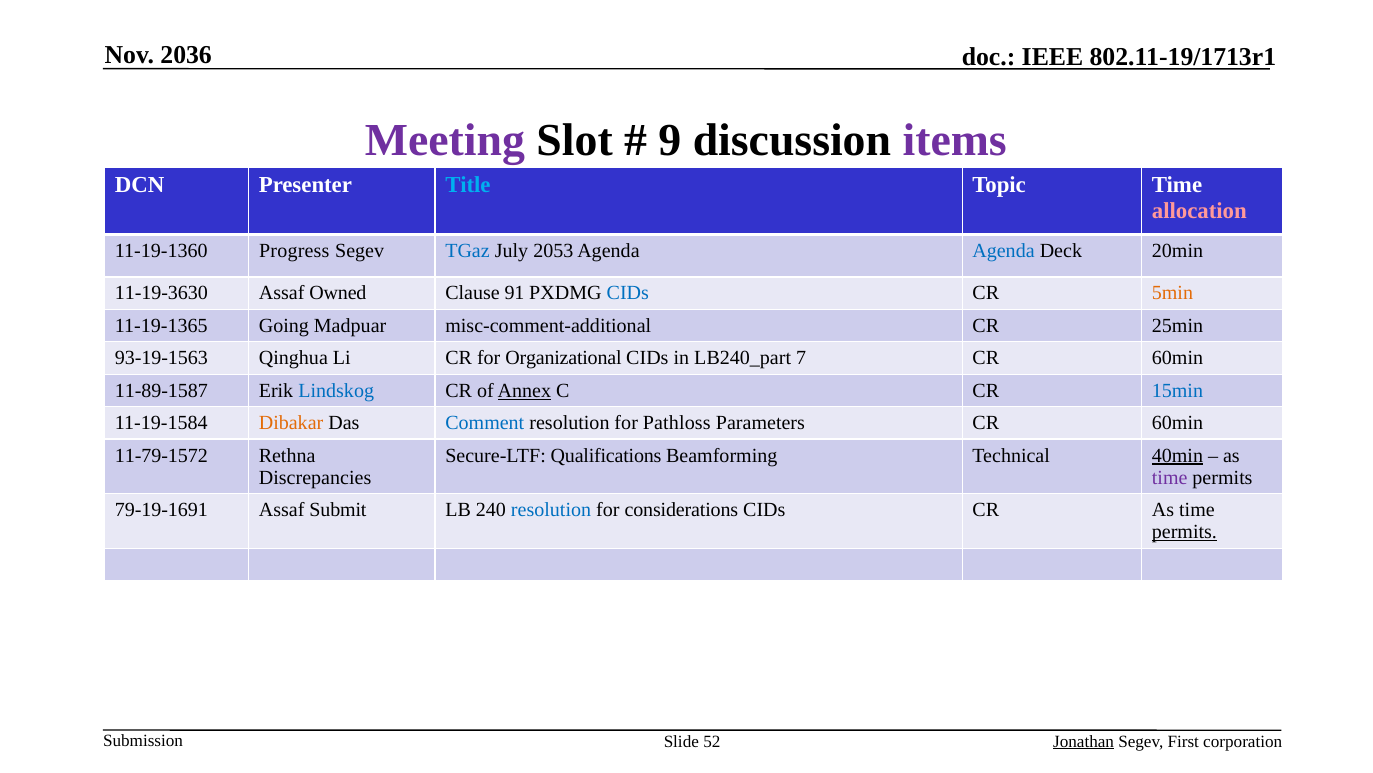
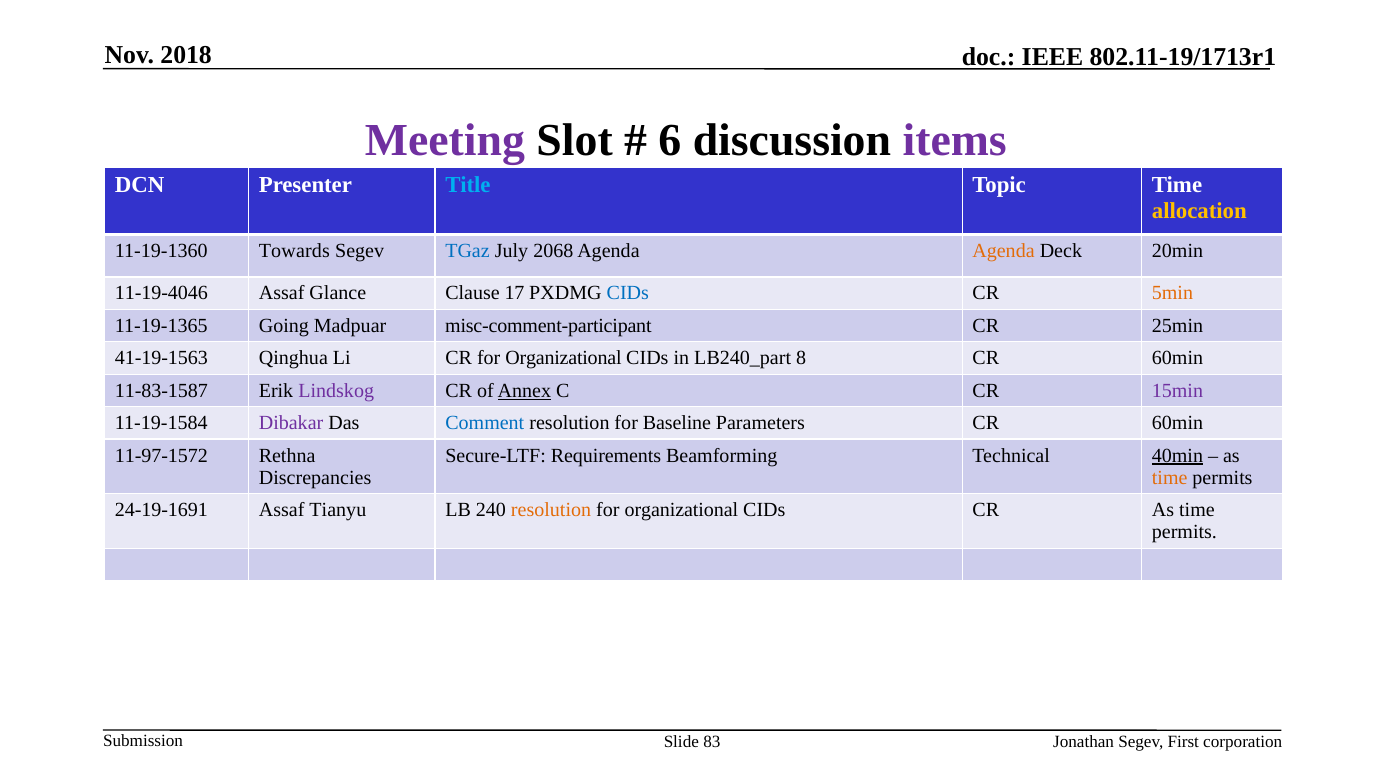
2036: 2036 -> 2018
9: 9 -> 6
allocation colour: pink -> yellow
Progress: Progress -> Towards
2053: 2053 -> 2068
Agenda at (1004, 251) colour: blue -> orange
11-19-3630: 11-19-3630 -> 11-19-4046
Owned: Owned -> Glance
91: 91 -> 17
misc-comment-additional: misc-comment-additional -> misc-comment-participant
93-19-1563: 93-19-1563 -> 41-19-1563
7: 7 -> 8
11-89-1587: 11-89-1587 -> 11-83-1587
Lindskog colour: blue -> purple
15min colour: blue -> purple
Dibakar colour: orange -> purple
Pathloss: Pathloss -> Baseline
11-79-1572: 11-79-1572 -> 11-97-1572
Qualifications: Qualifications -> Requirements
time at (1170, 477) colour: purple -> orange
79-19-1691: 79-19-1691 -> 24-19-1691
Submit: Submit -> Tianyu
resolution at (551, 510) colour: blue -> orange
considerations at (681, 510): considerations -> organizational
permits at (1184, 532) underline: present -> none
52: 52 -> 83
Jonathan underline: present -> none
